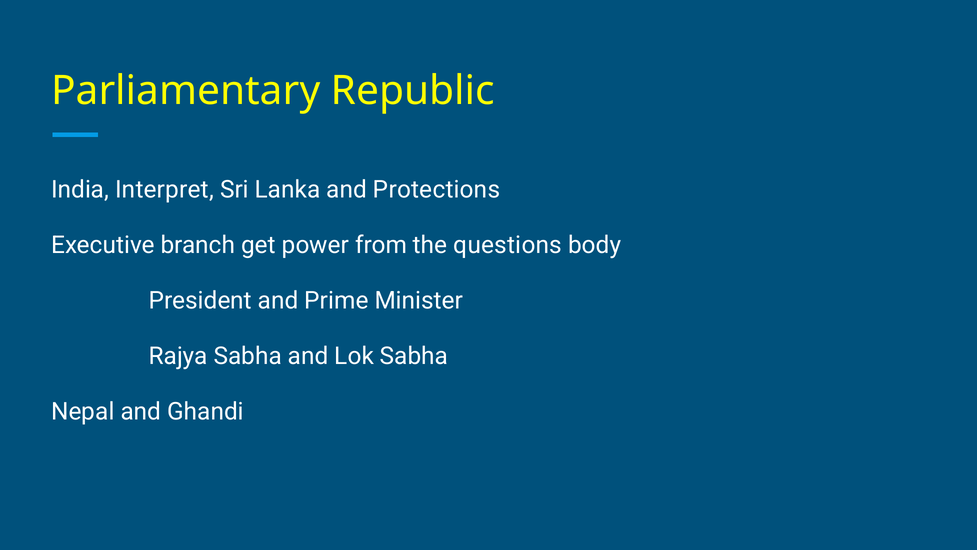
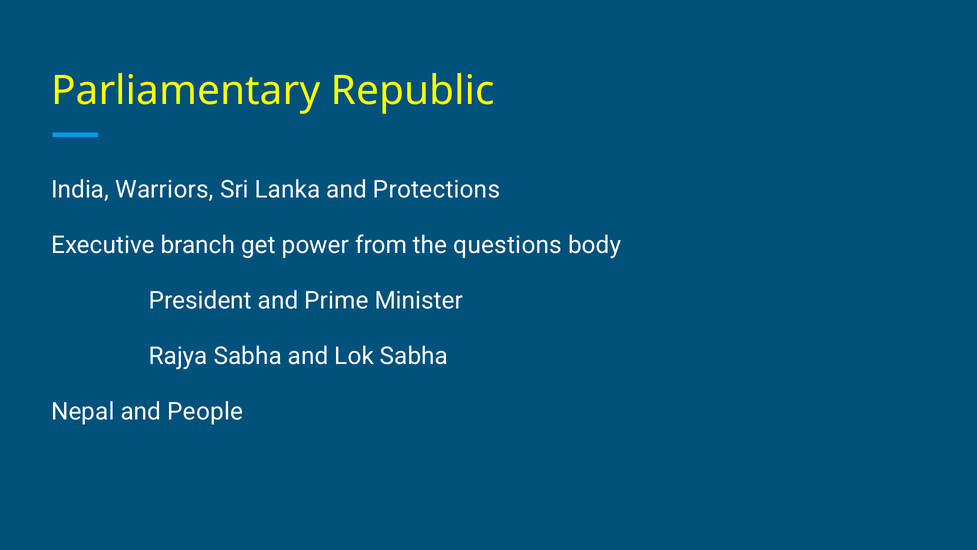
Interpret: Interpret -> Warriors
Ghandi: Ghandi -> People
